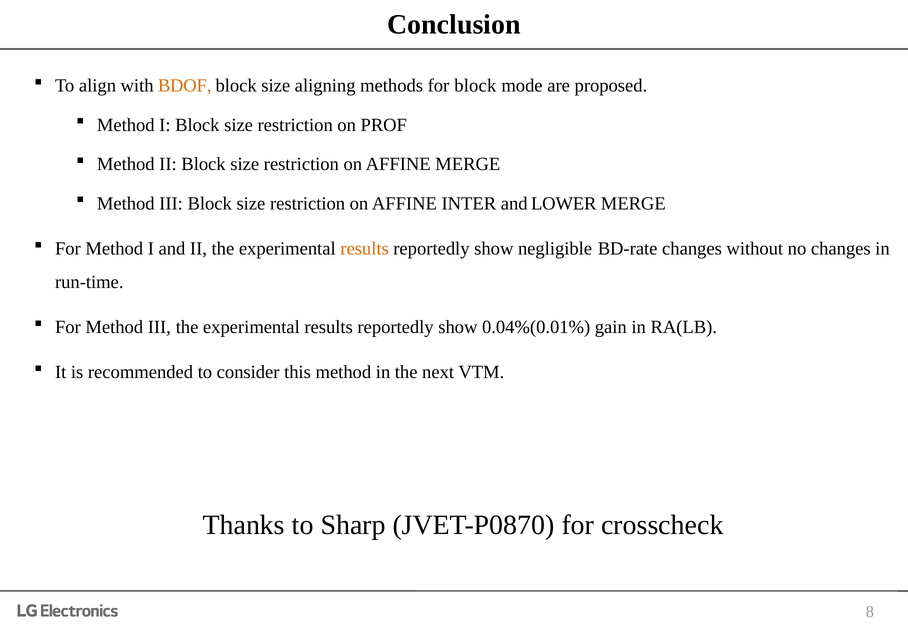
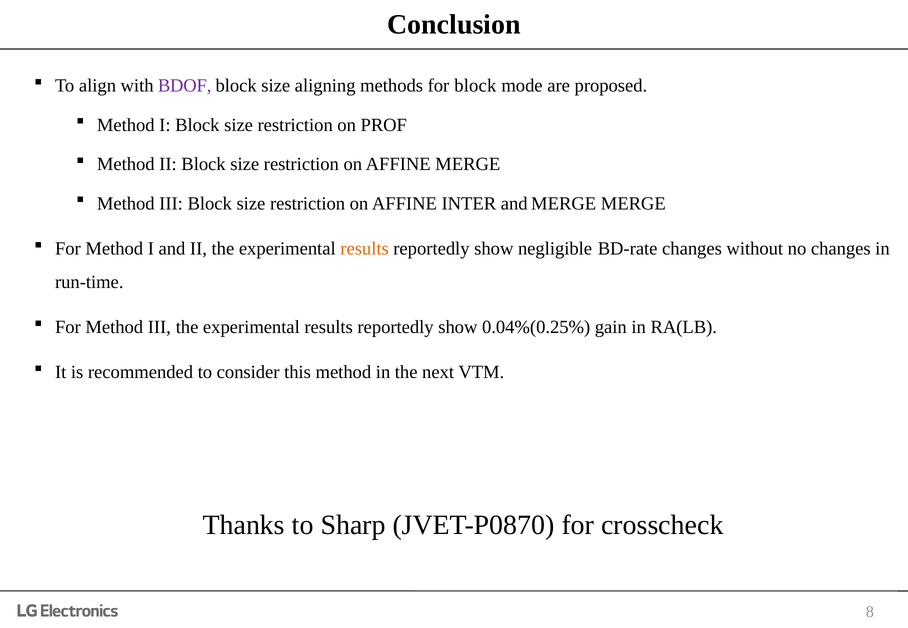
BDOF colour: orange -> purple
and LOWER: LOWER -> MERGE
0.04%(0.01%: 0.04%(0.01% -> 0.04%(0.25%
